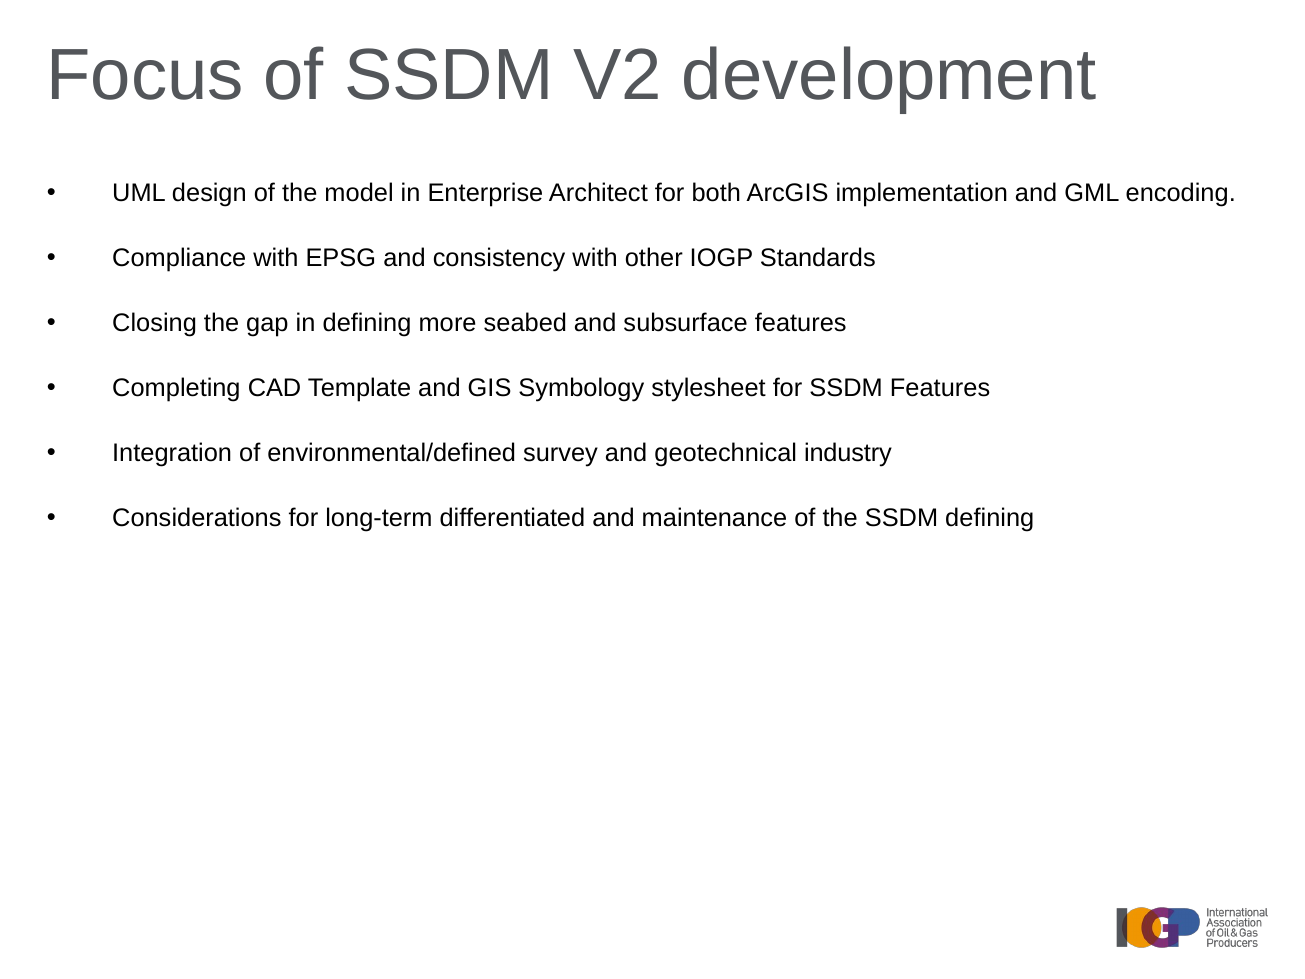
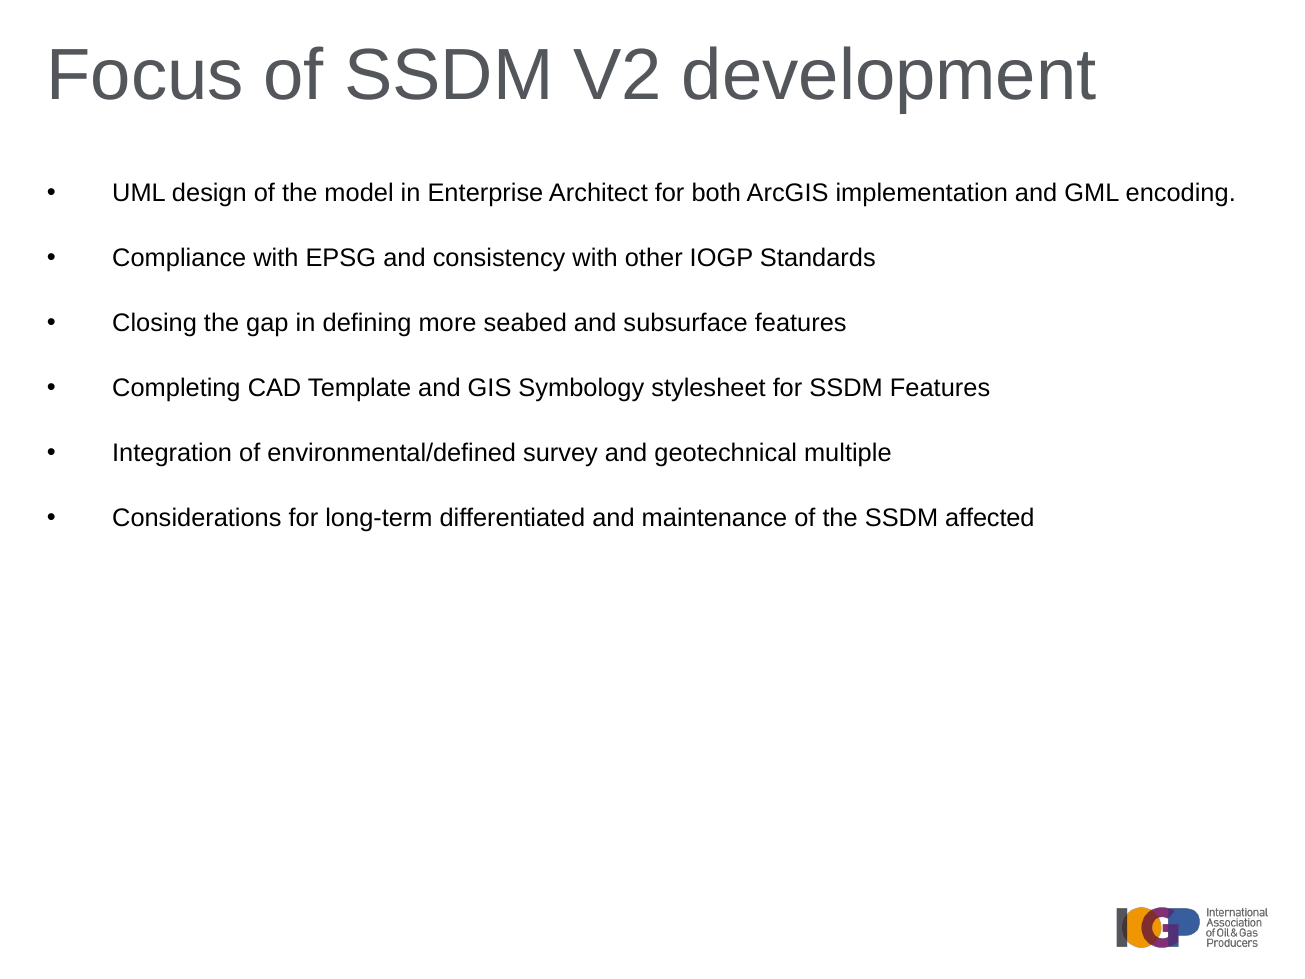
industry: industry -> multiple
SSDM defining: defining -> affected
